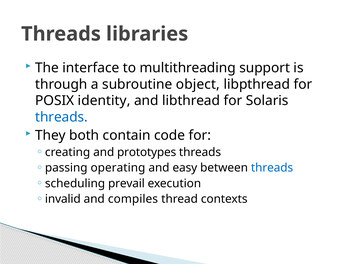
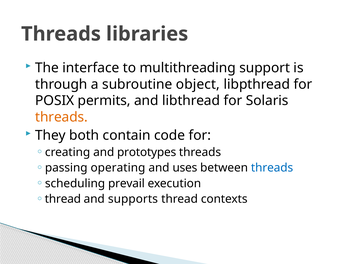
identity: identity -> permits
threads at (62, 117) colour: blue -> orange
easy: easy -> uses
invalid at (63, 199): invalid -> thread
compiles: compiles -> supports
